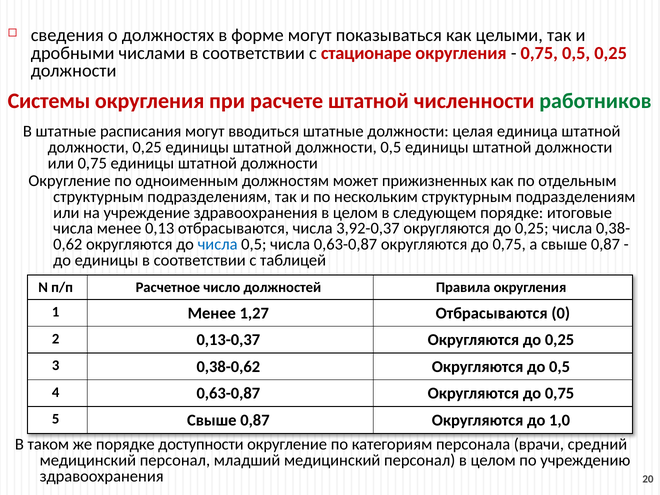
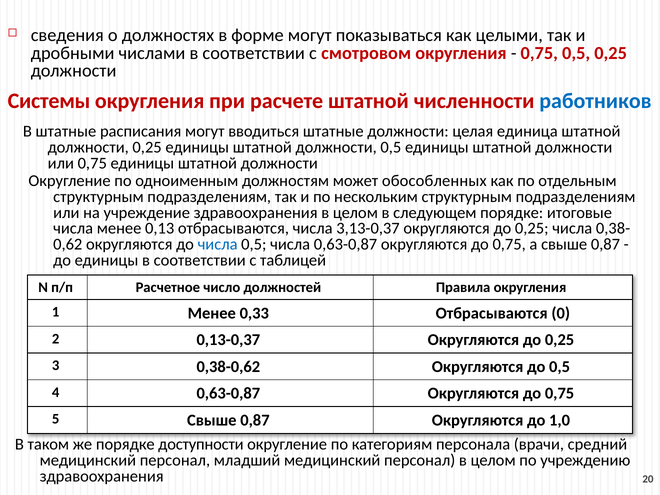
стационаре: стационаре -> смотровом
работников colour: green -> blue
прижизненных: прижизненных -> обособленных
3,92-0,37: 3,92-0,37 -> 3,13-0,37
1,27: 1,27 -> 0,33
